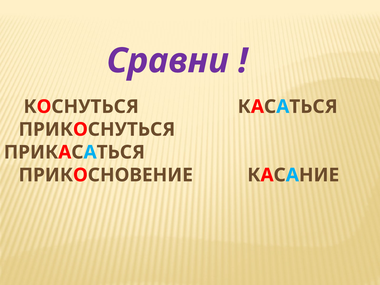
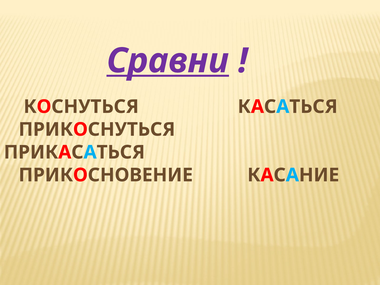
Сравни underline: none -> present
